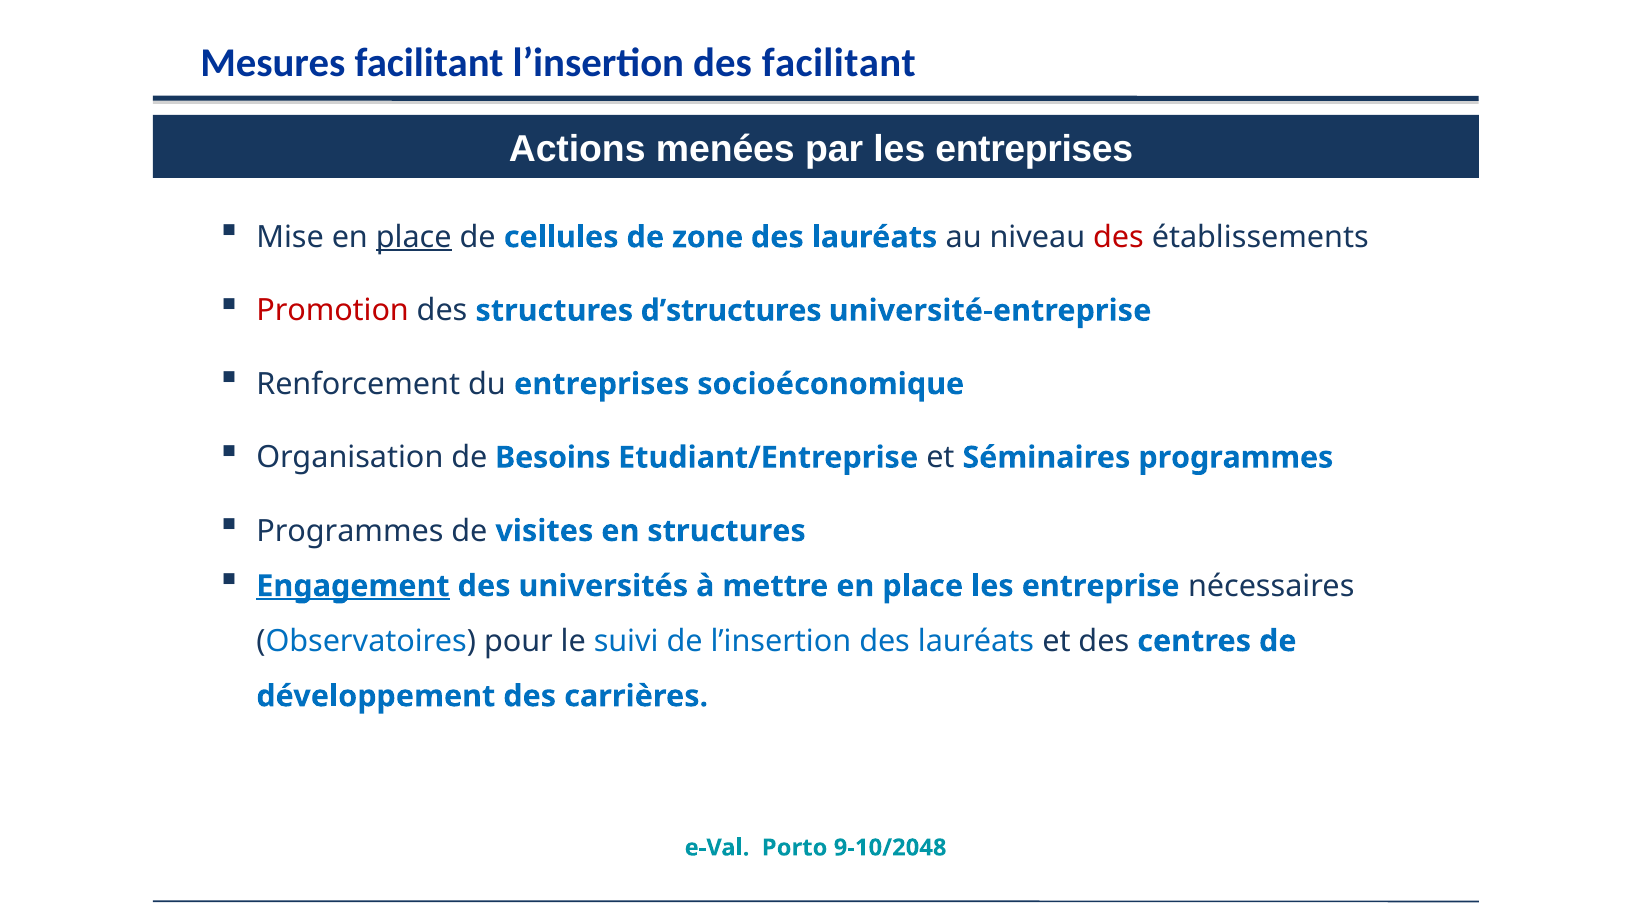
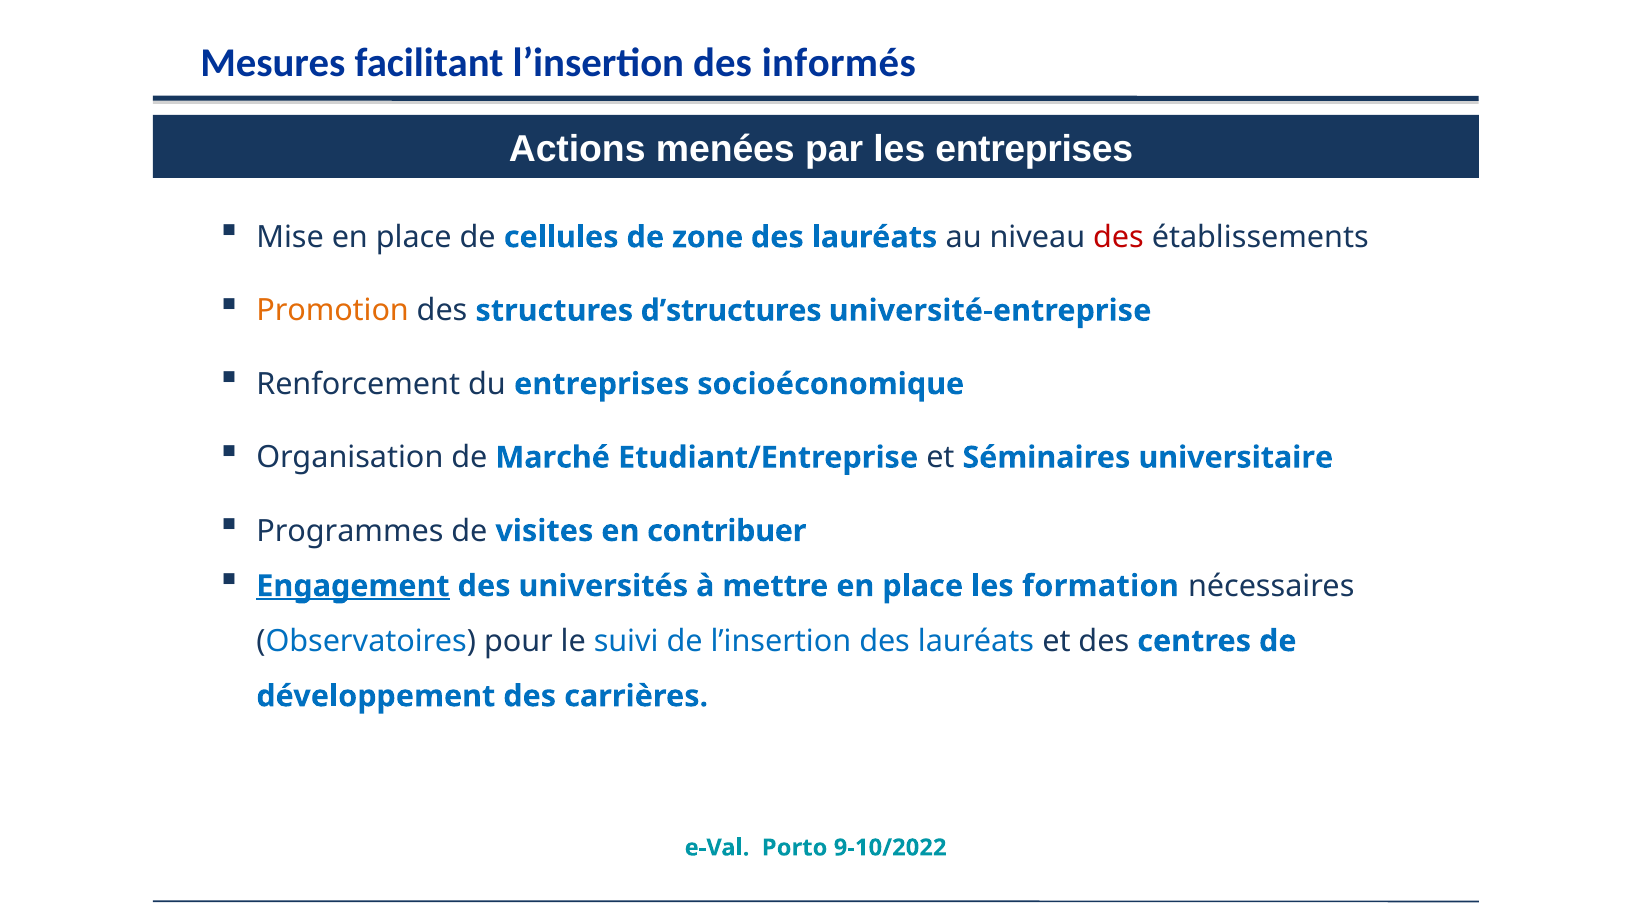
des facilitant: facilitant -> informés
place at (414, 237) underline: present -> none
Promotion colour: red -> orange
Besoins: Besoins -> Marché
Séminaires programmes: programmes -> universitaire
en structures: structures -> contribuer
entreprise: entreprise -> formation
9-10/2048: 9-10/2048 -> 9-10/2022
